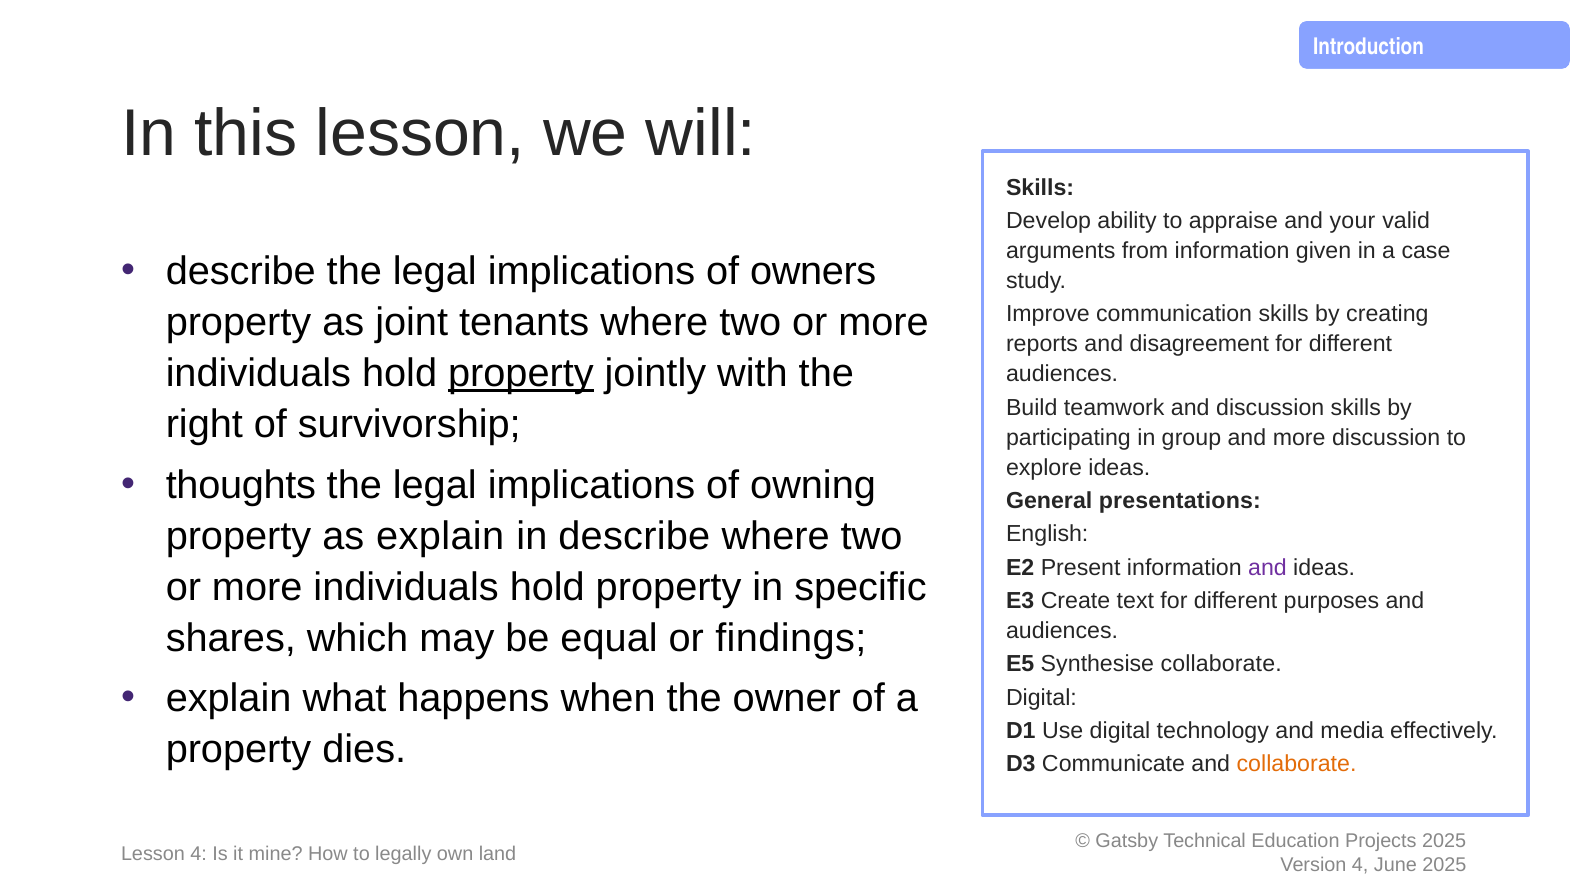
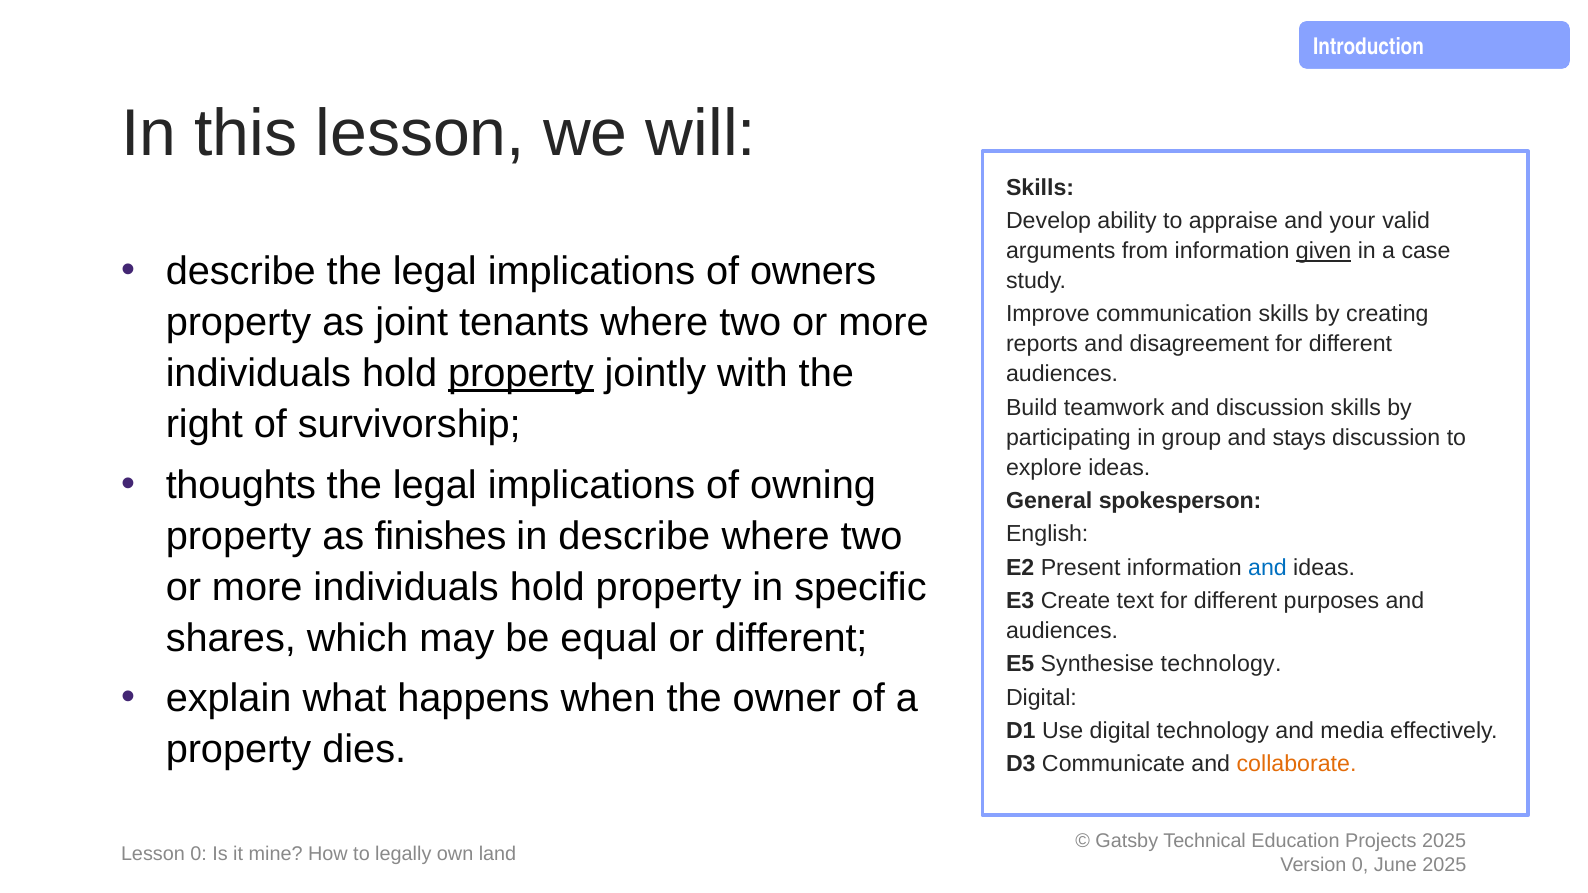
given underline: none -> present
and more: more -> stays
presentations: presentations -> spokesperson
as explain: explain -> finishes
and at (1268, 568) colour: purple -> blue
or findings: findings -> different
Synthesise collaborate: collaborate -> technology
Lesson 4: 4 -> 0
4 at (1360, 865): 4 -> 0
